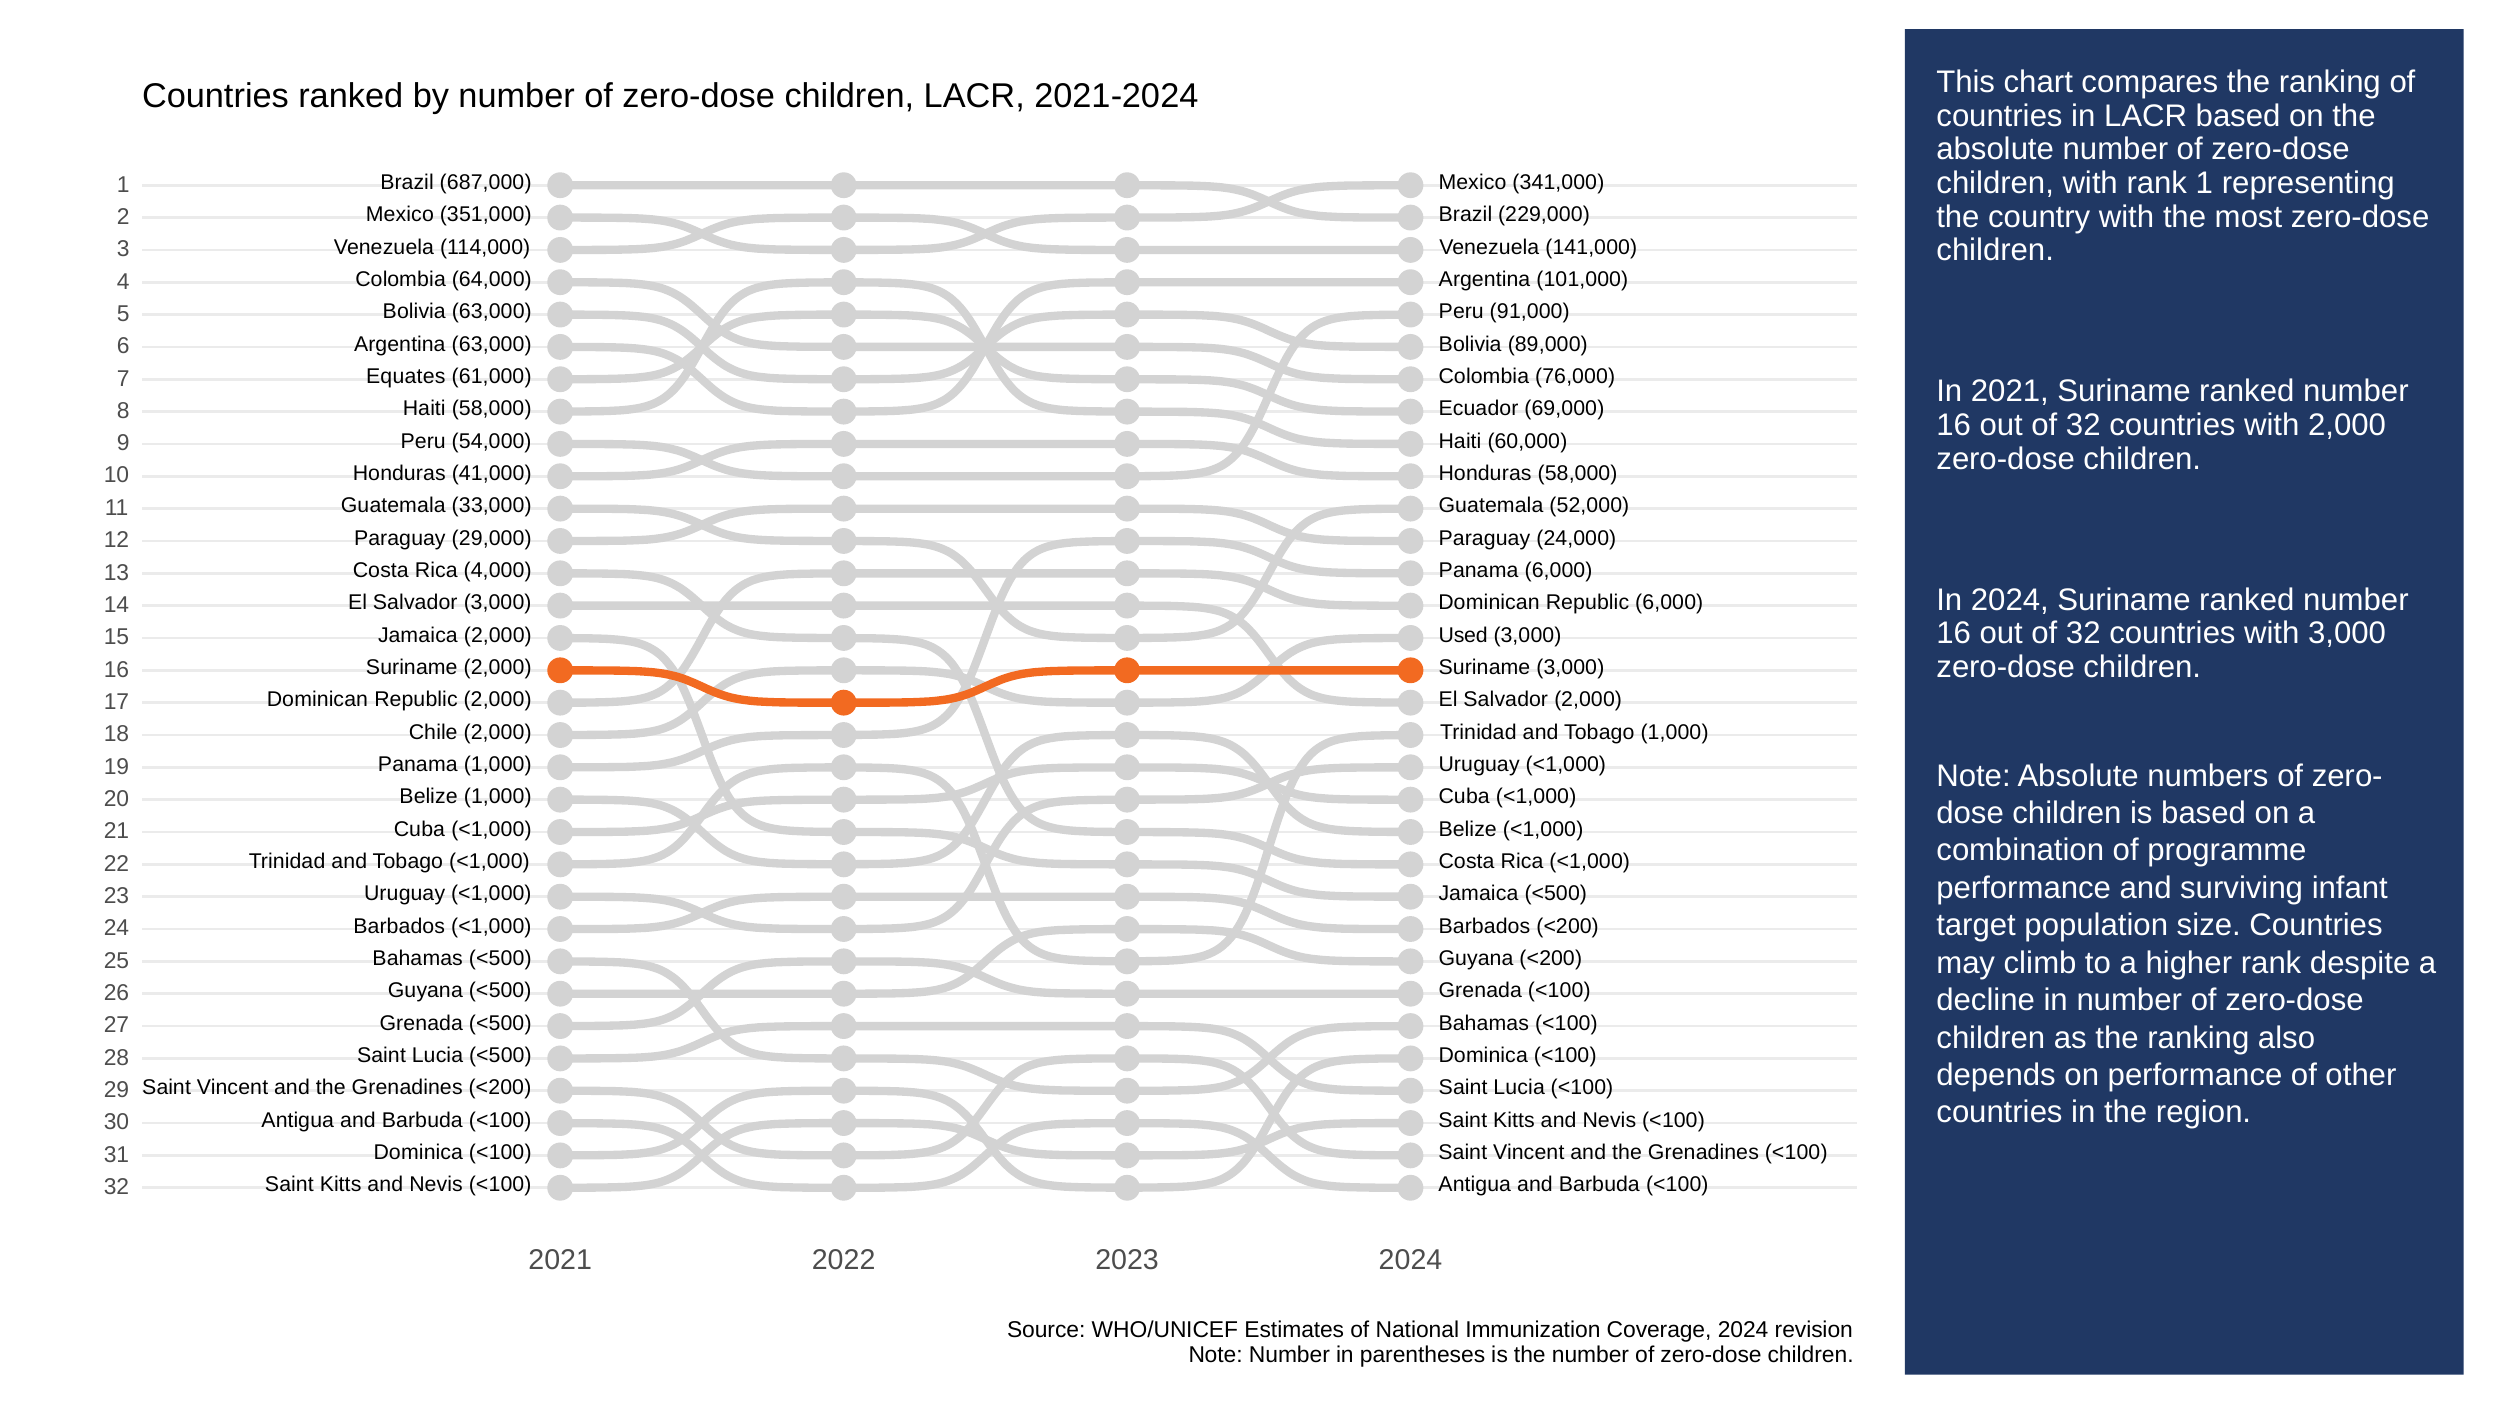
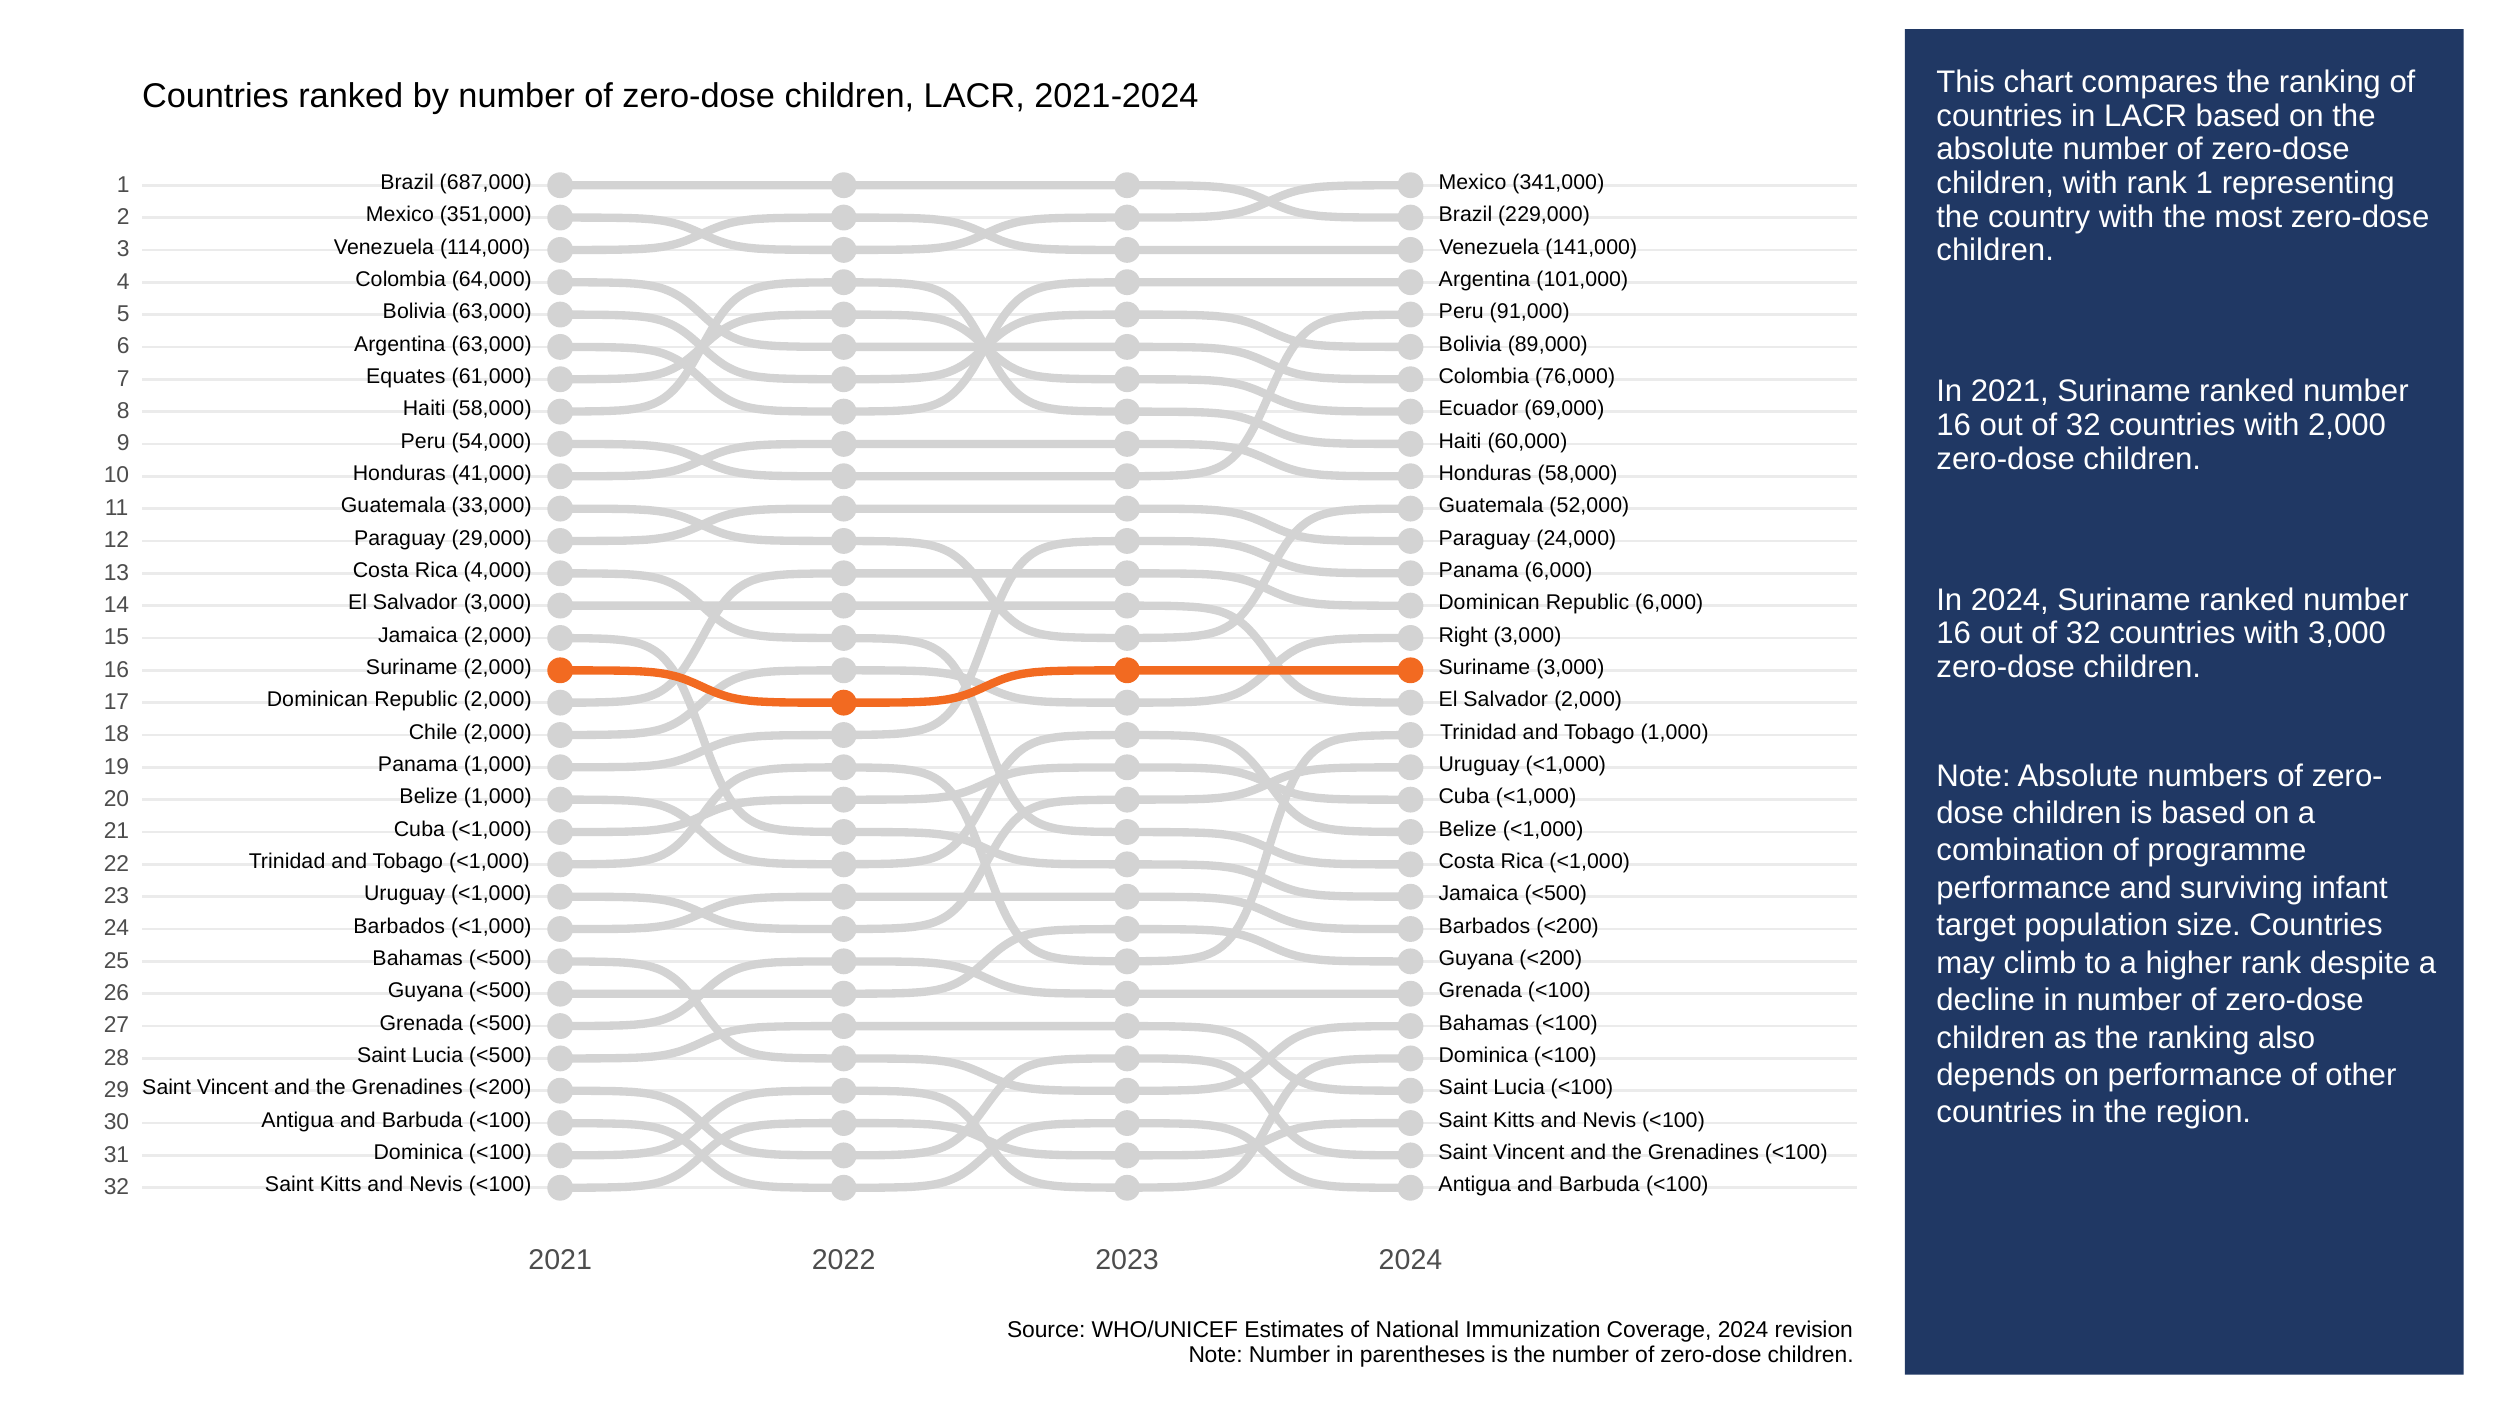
Used: Used -> Right
